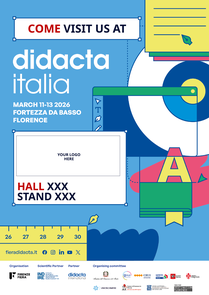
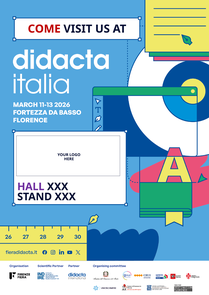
HALL colour: red -> purple
